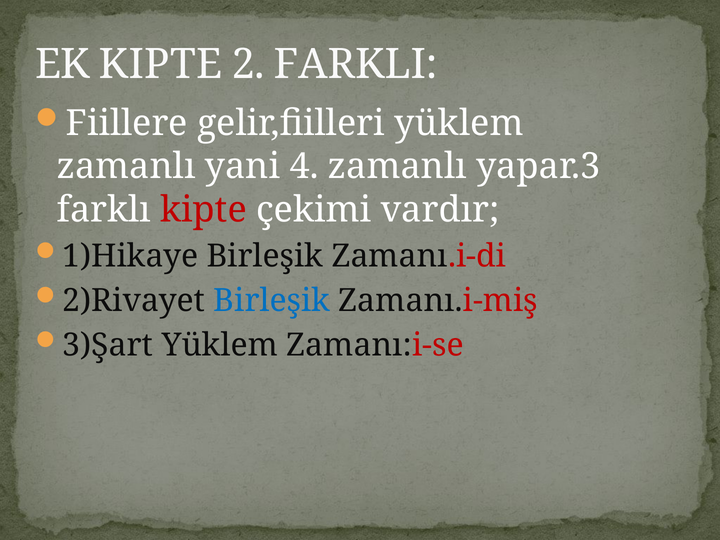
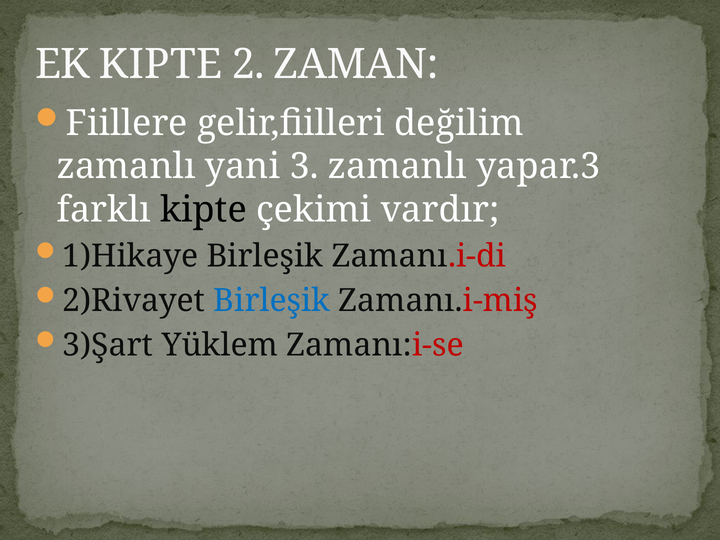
FARKLI: FARKLI -> ZAMAN
gelir,fiilleri yüklem: yüklem -> değilim
4: 4 -> 3
kipte at (204, 210) colour: red -> black
